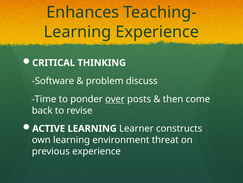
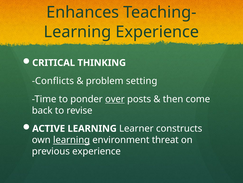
Software: Software -> Conflicts
discuss: discuss -> setting
learning at (72, 139) underline: none -> present
